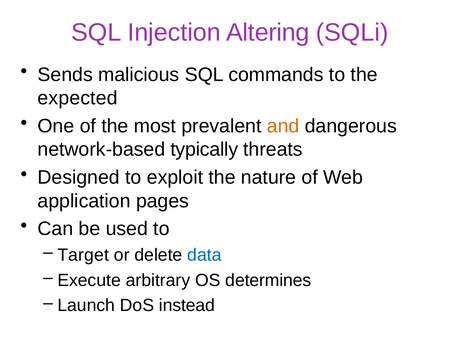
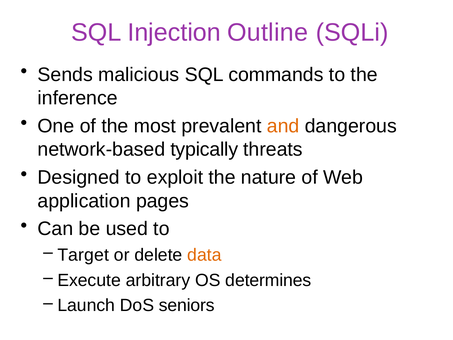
Altering: Altering -> Outline
expected: expected -> inference
data colour: blue -> orange
instead: instead -> seniors
